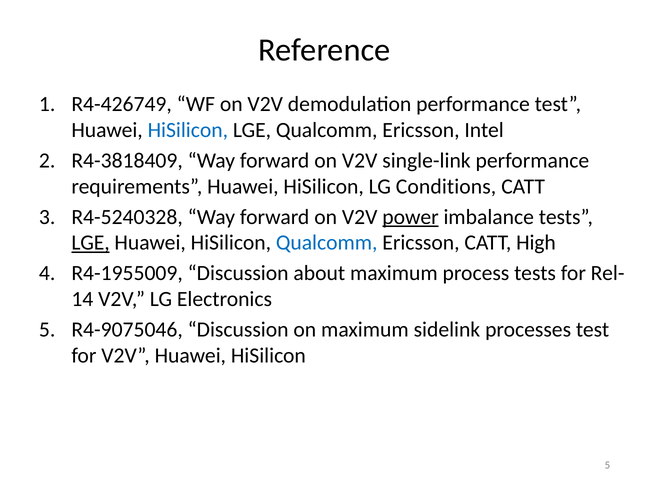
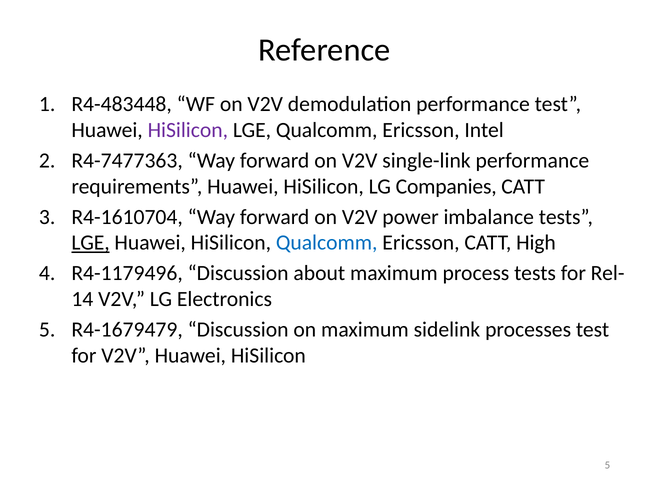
R4-426749: R4-426749 -> R4-483448
HiSilicon at (188, 130) colour: blue -> purple
R4-3818409: R4-3818409 -> R4-7477363
Conditions: Conditions -> Companies
R4-5240328: R4-5240328 -> R4-1610704
power underline: present -> none
R4-1955009: R4-1955009 -> R4-1179496
R4-9075046: R4-9075046 -> R4-1679479
